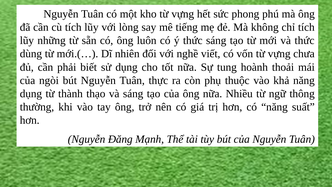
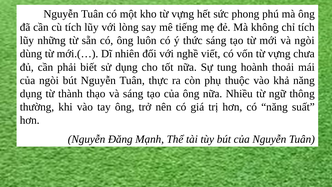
và thức: thức -> ngòi
